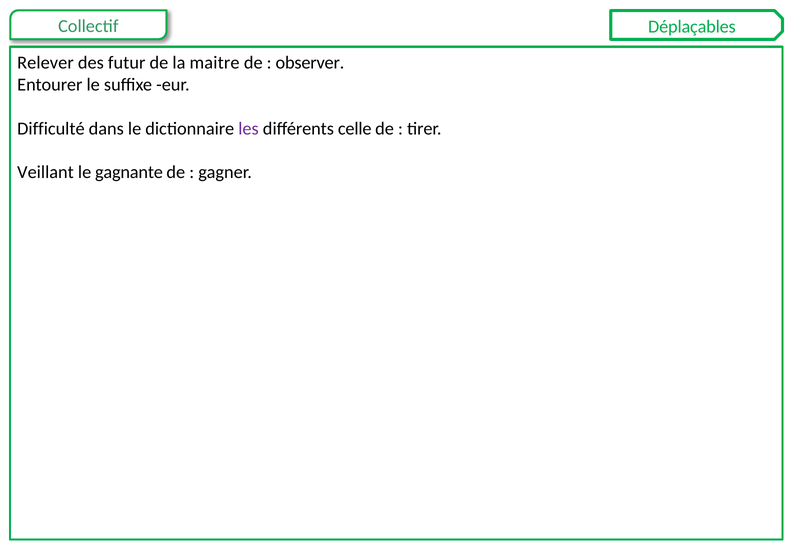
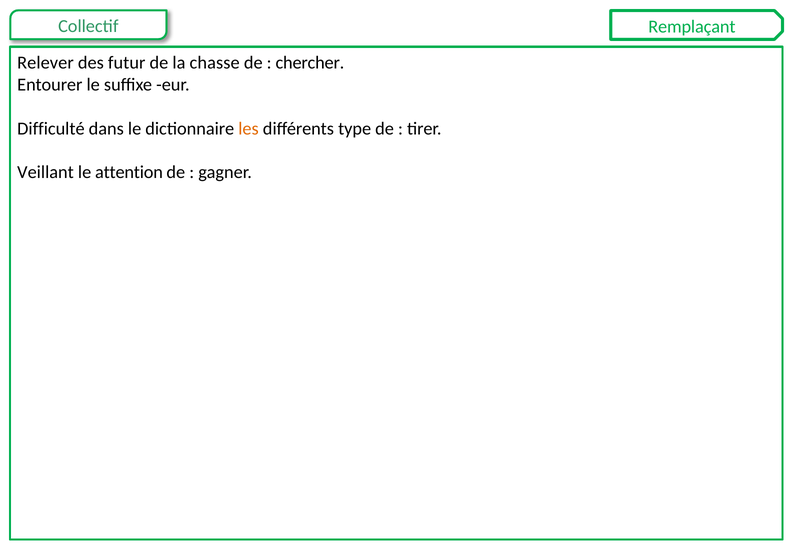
Déplaçables: Déplaçables -> Remplaçant
maitre: maitre -> chasse
observer: observer -> chercher
les colour: purple -> orange
celle: celle -> type
gagnante: gagnante -> attention
